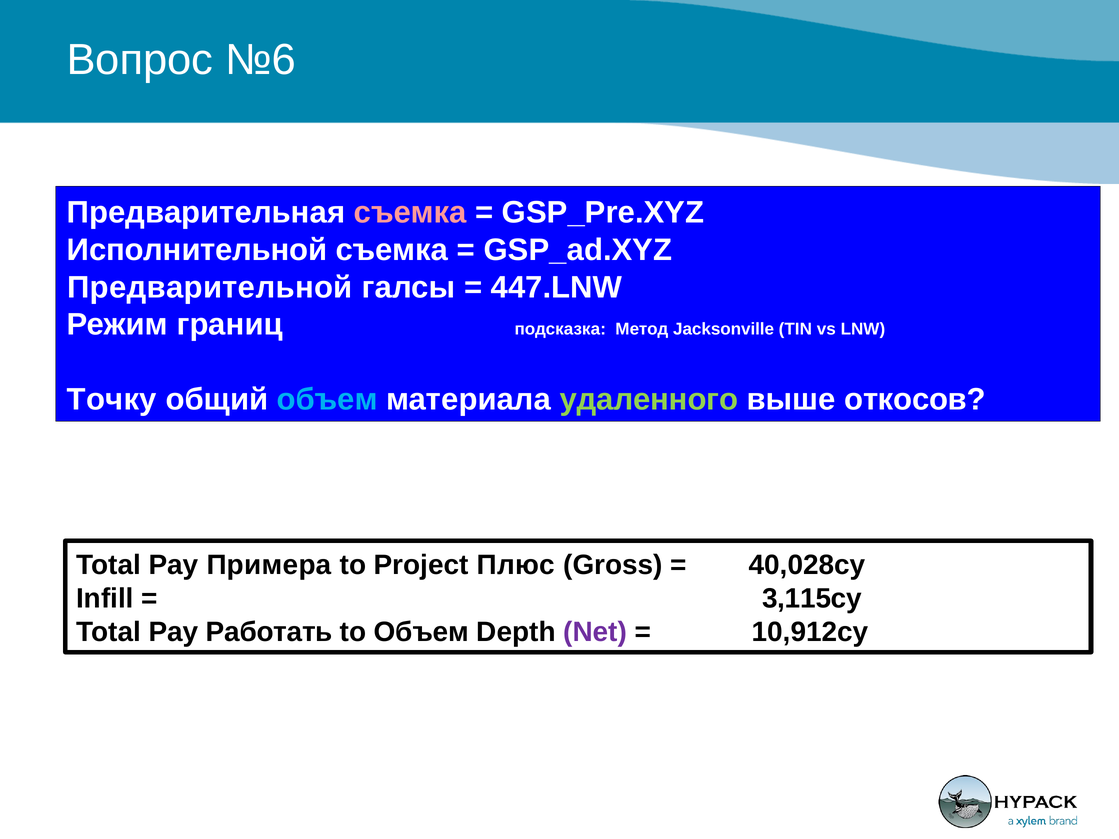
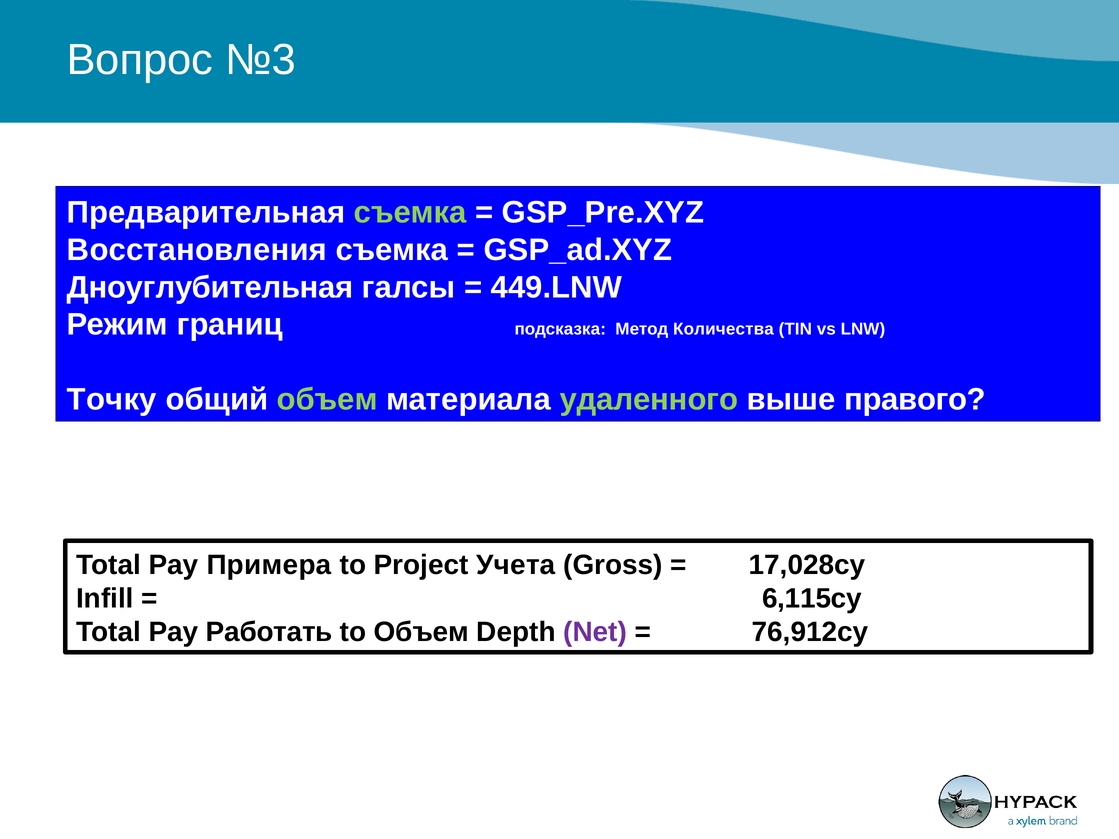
№6: №6 -> №3
съемка at (410, 213) colour: pink -> light green
Исполнительной: Исполнительной -> Восстановления
Предварительной: Предварительной -> Дноуглубительная
447.LNW: 447.LNW -> 449.LNW
Jacksonville: Jacksonville -> Количества
объем at (327, 399) colour: light blue -> light green
откосов: откосов -> правого
Плюс: Плюс -> Учета
40,028cy: 40,028cy -> 17,028cy
3,115cy: 3,115cy -> 6,115cy
10,912cy: 10,912cy -> 76,912cy
